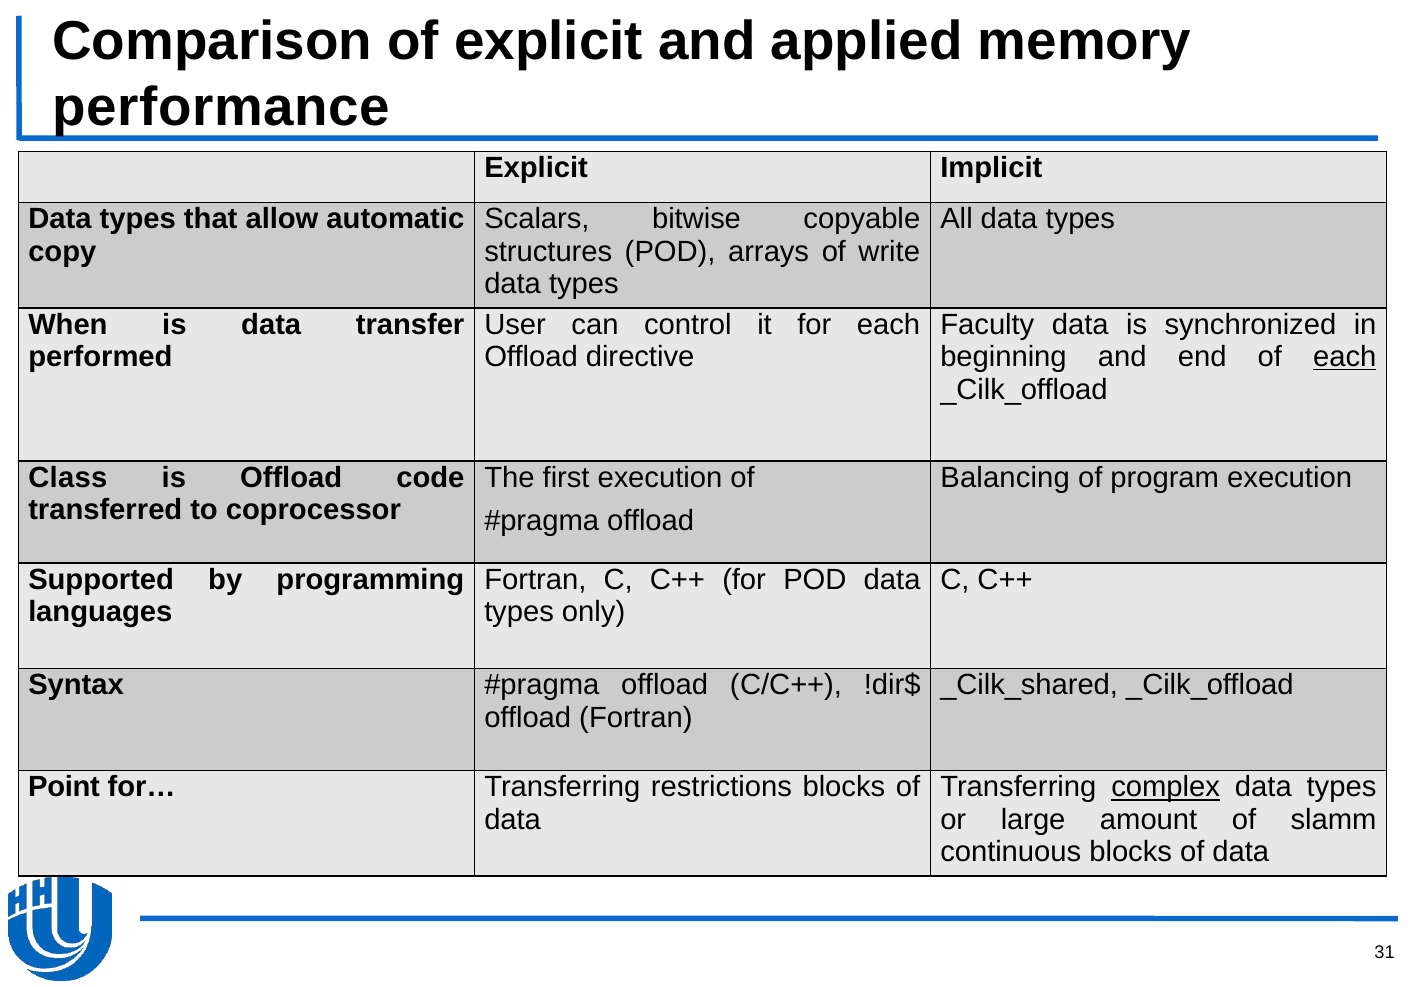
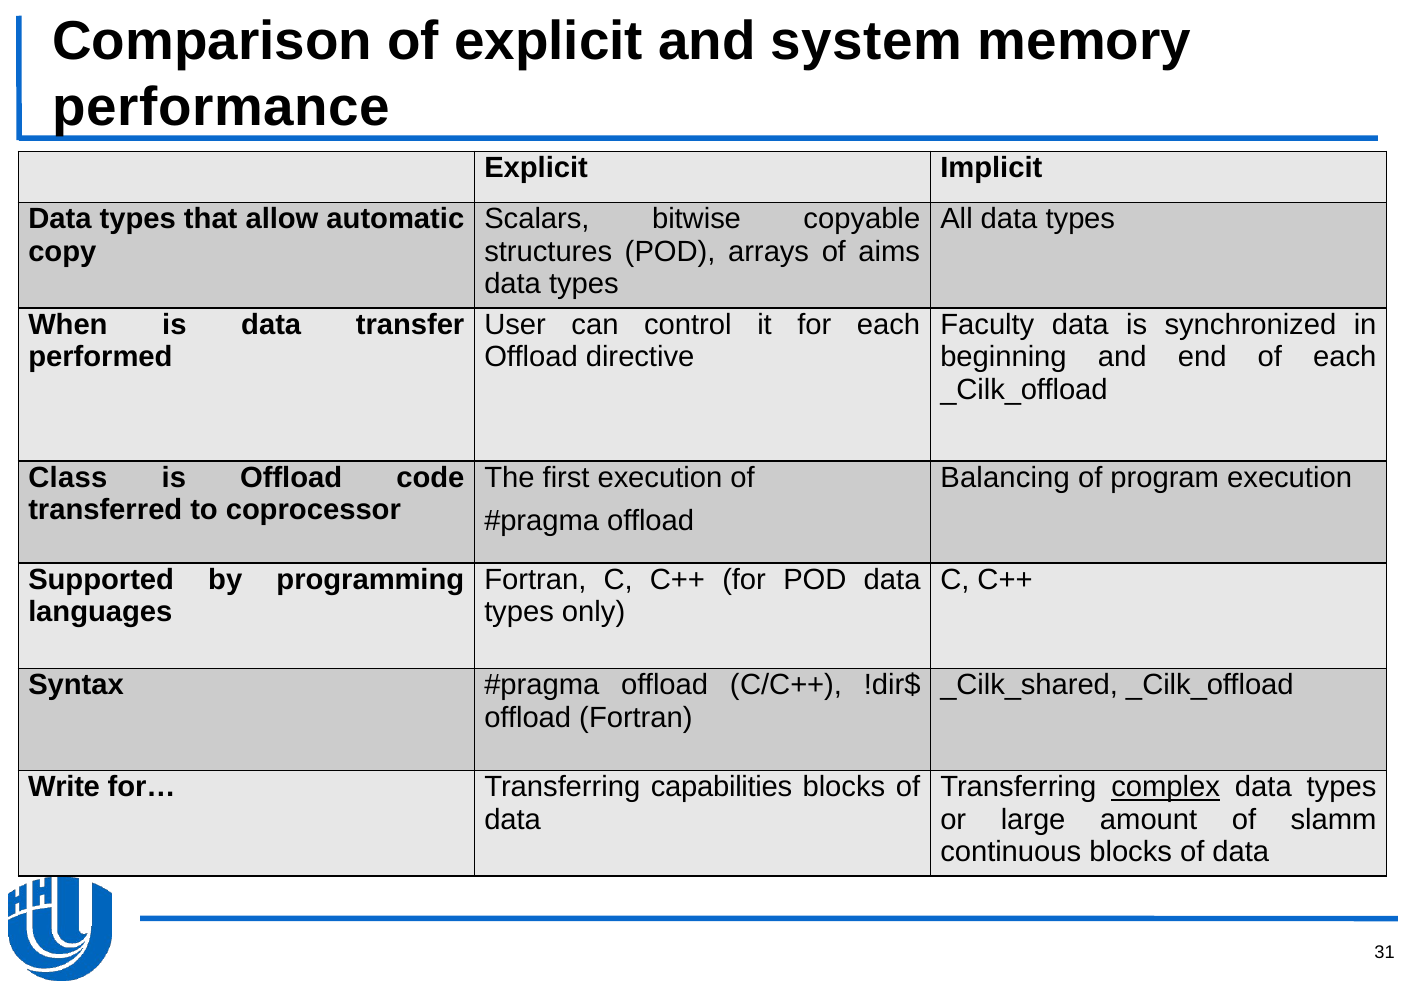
applied: applied -> system
write: write -> aims
each at (1345, 357) underline: present -> none
Point: Point -> Write
restrictions: restrictions -> capabilities
